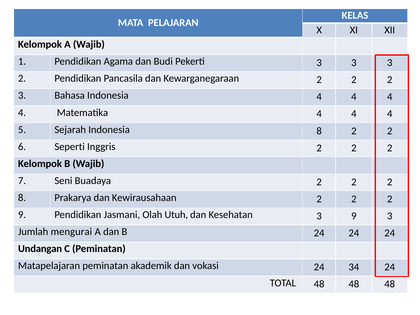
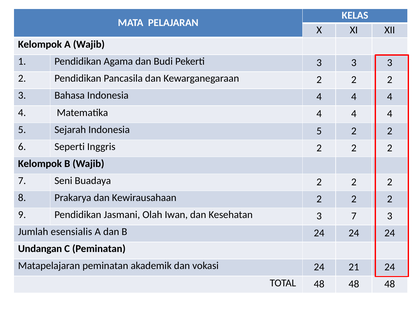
Indonesia 8: 8 -> 5
Utuh: Utuh -> Iwan
3 9: 9 -> 7
mengurai: mengurai -> esensialis
34: 34 -> 21
